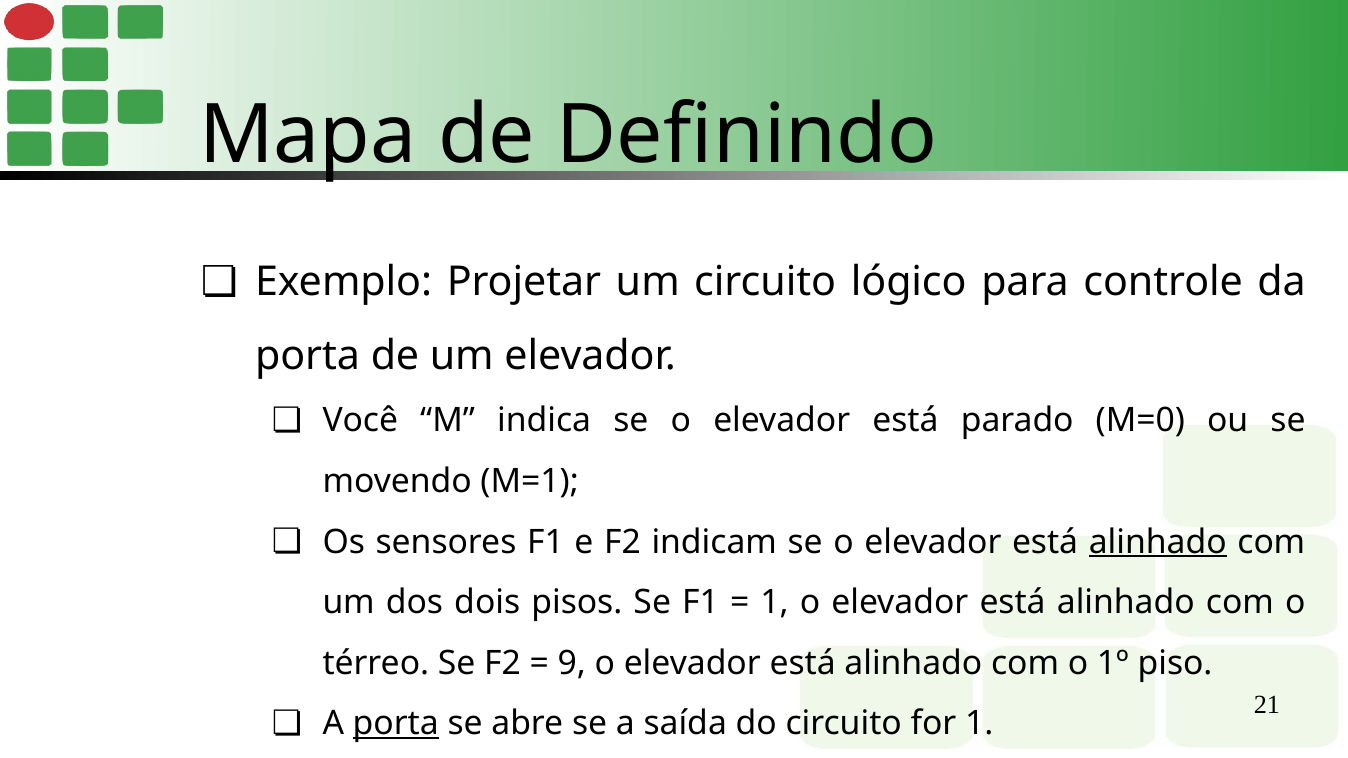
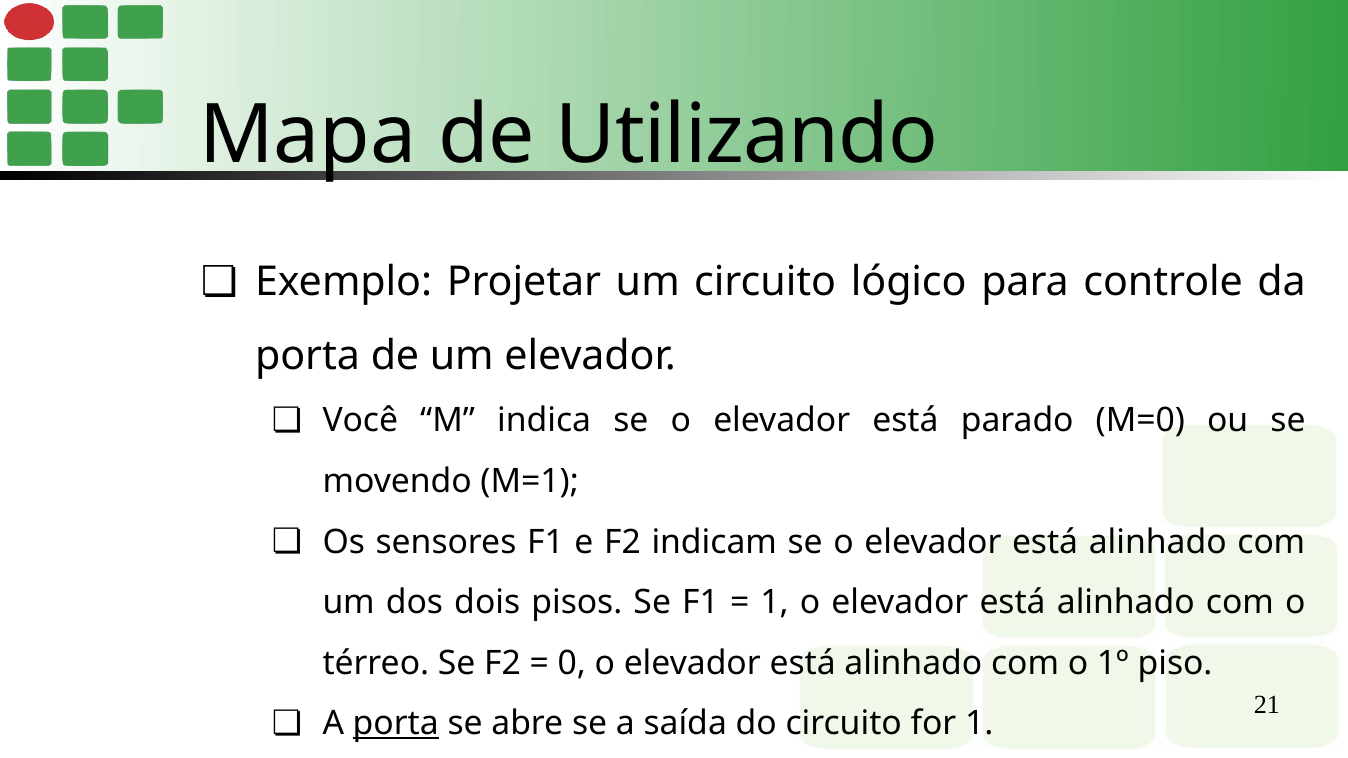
Definindo: Definindo -> Utilizando
alinhado at (1158, 542) underline: present -> none
9: 9 -> 0
